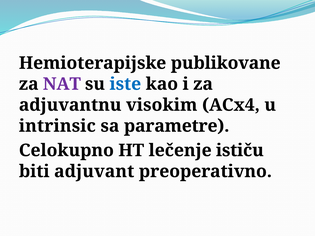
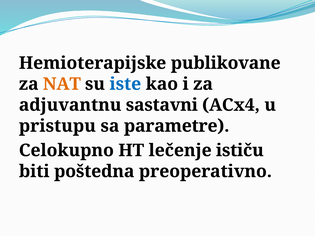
NAT colour: purple -> orange
visokim: visokim -> sastavni
intrinsic: intrinsic -> pristupu
adjuvant: adjuvant -> poštedna
